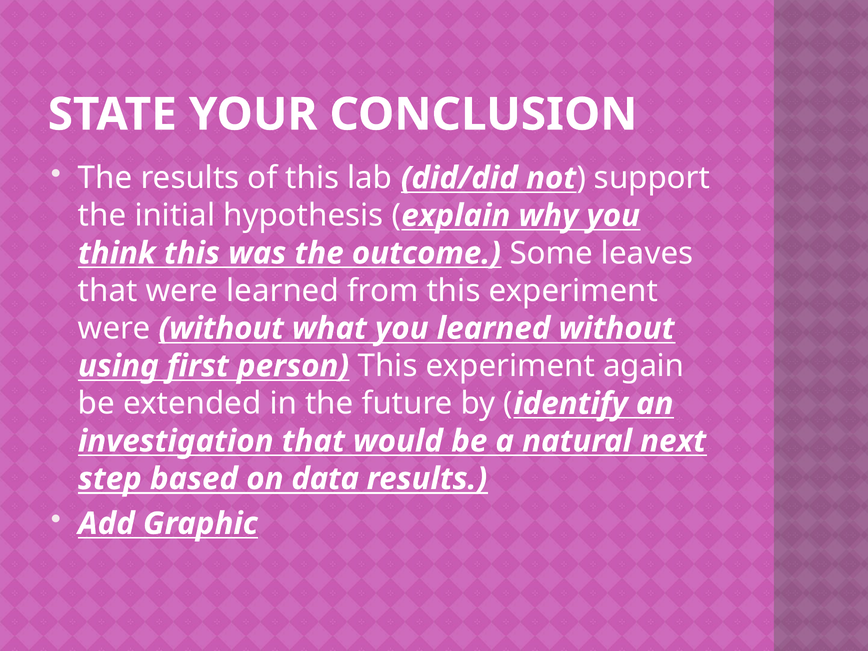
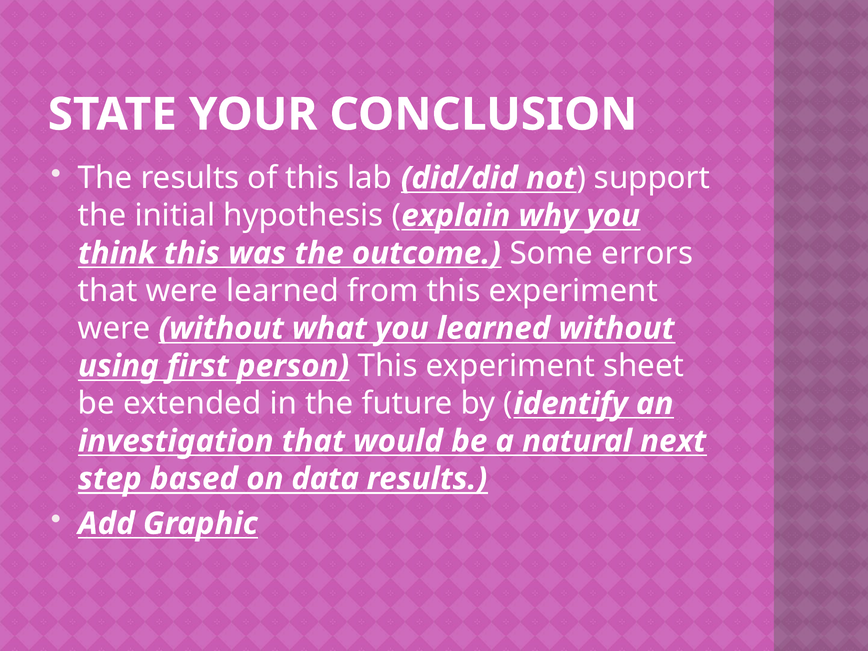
leaves: leaves -> errors
again: again -> sheet
